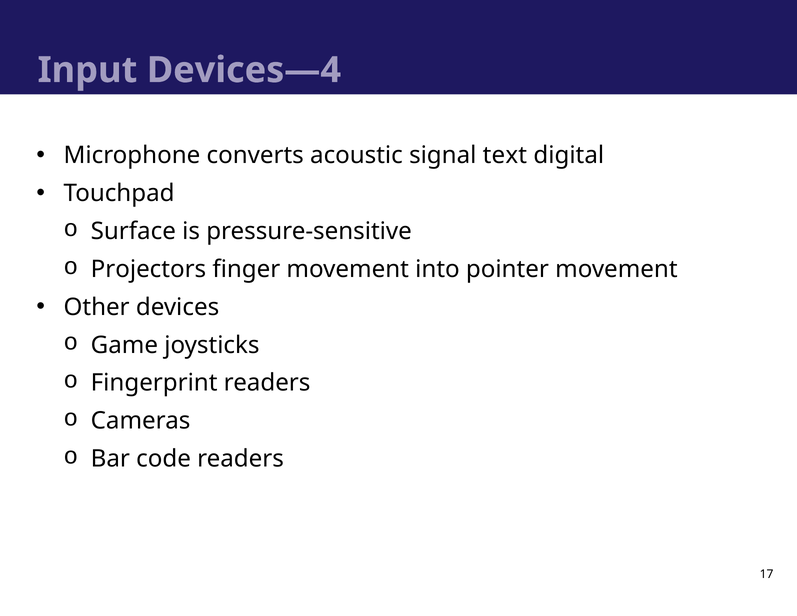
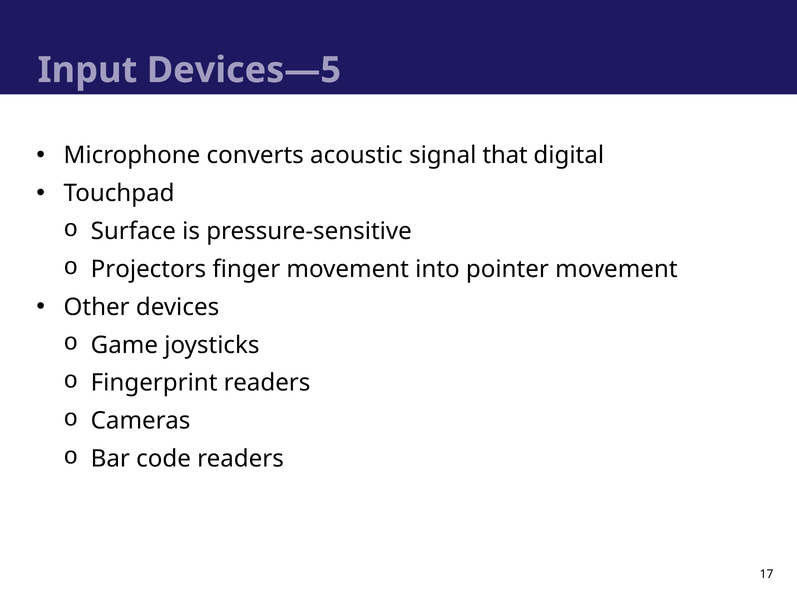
Devices—4: Devices—4 -> Devices—5
text: text -> that
